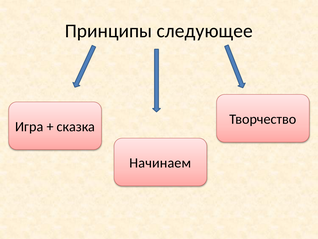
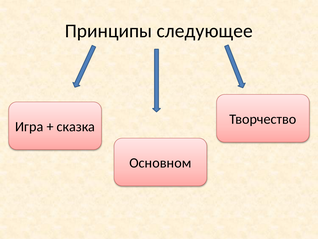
Начинаем: Начинаем -> Основном
